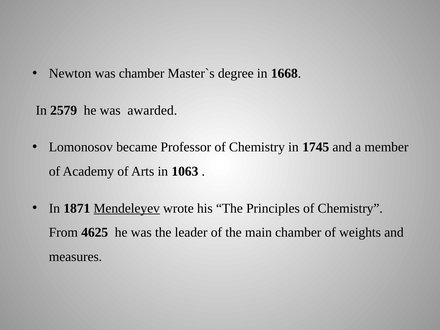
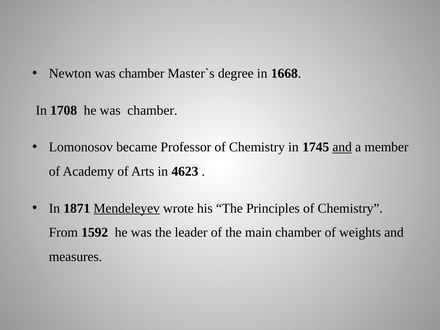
2579: 2579 -> 1708
he was awarded: awarded -> chamber
and at (342, 147) underline: none -> present
1063: 1063 -> 4623
4625: 4625 -> 1592
